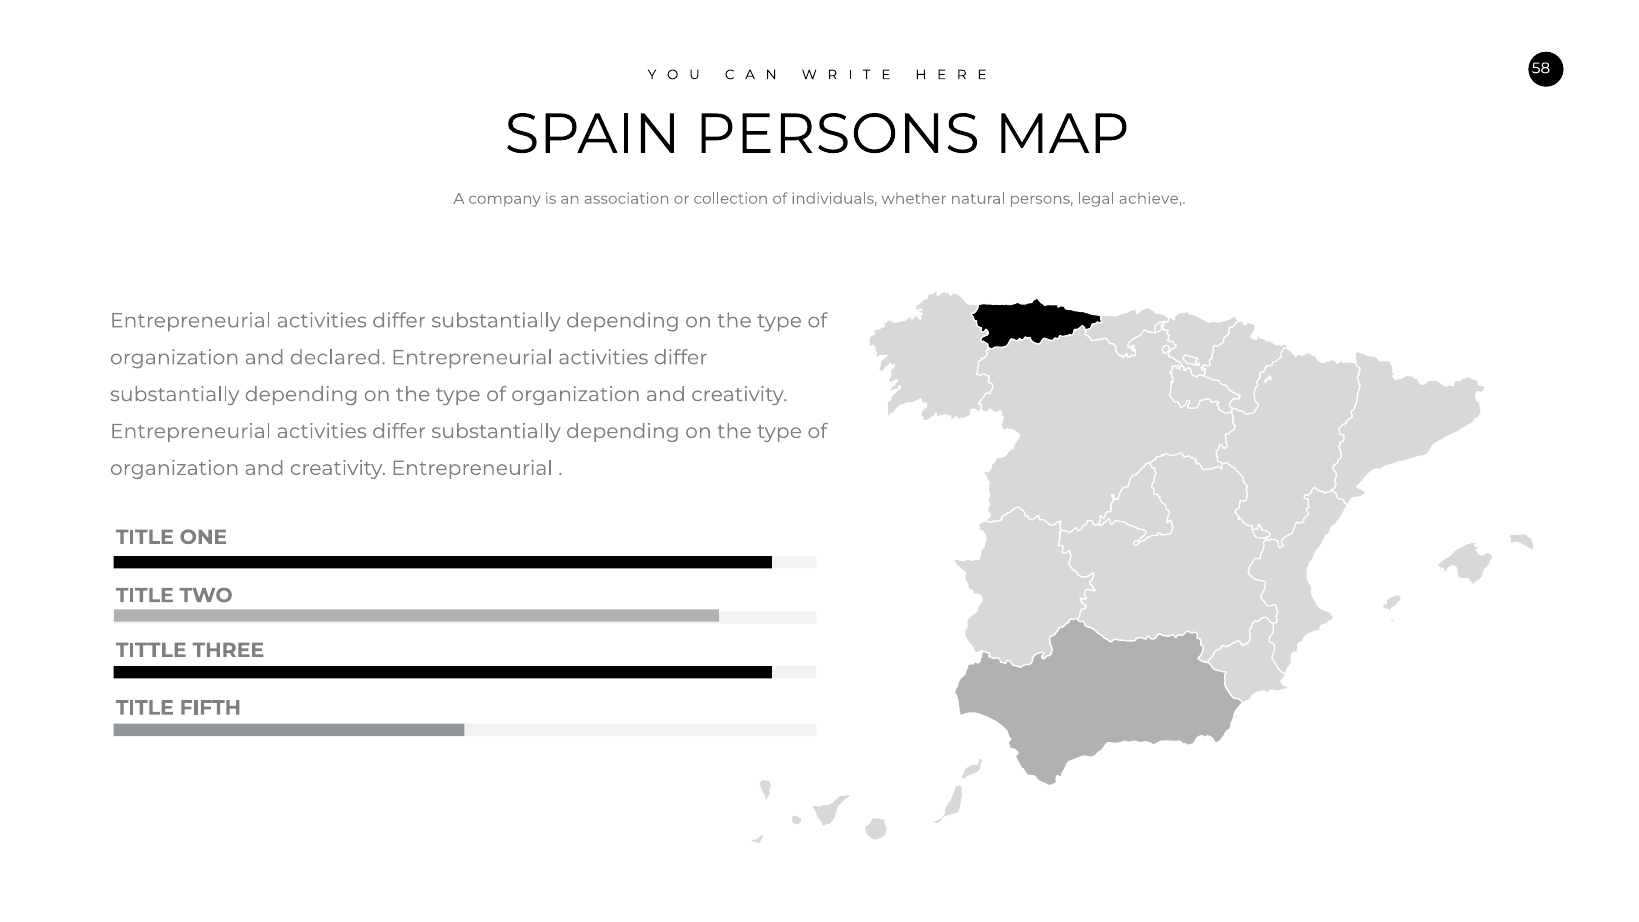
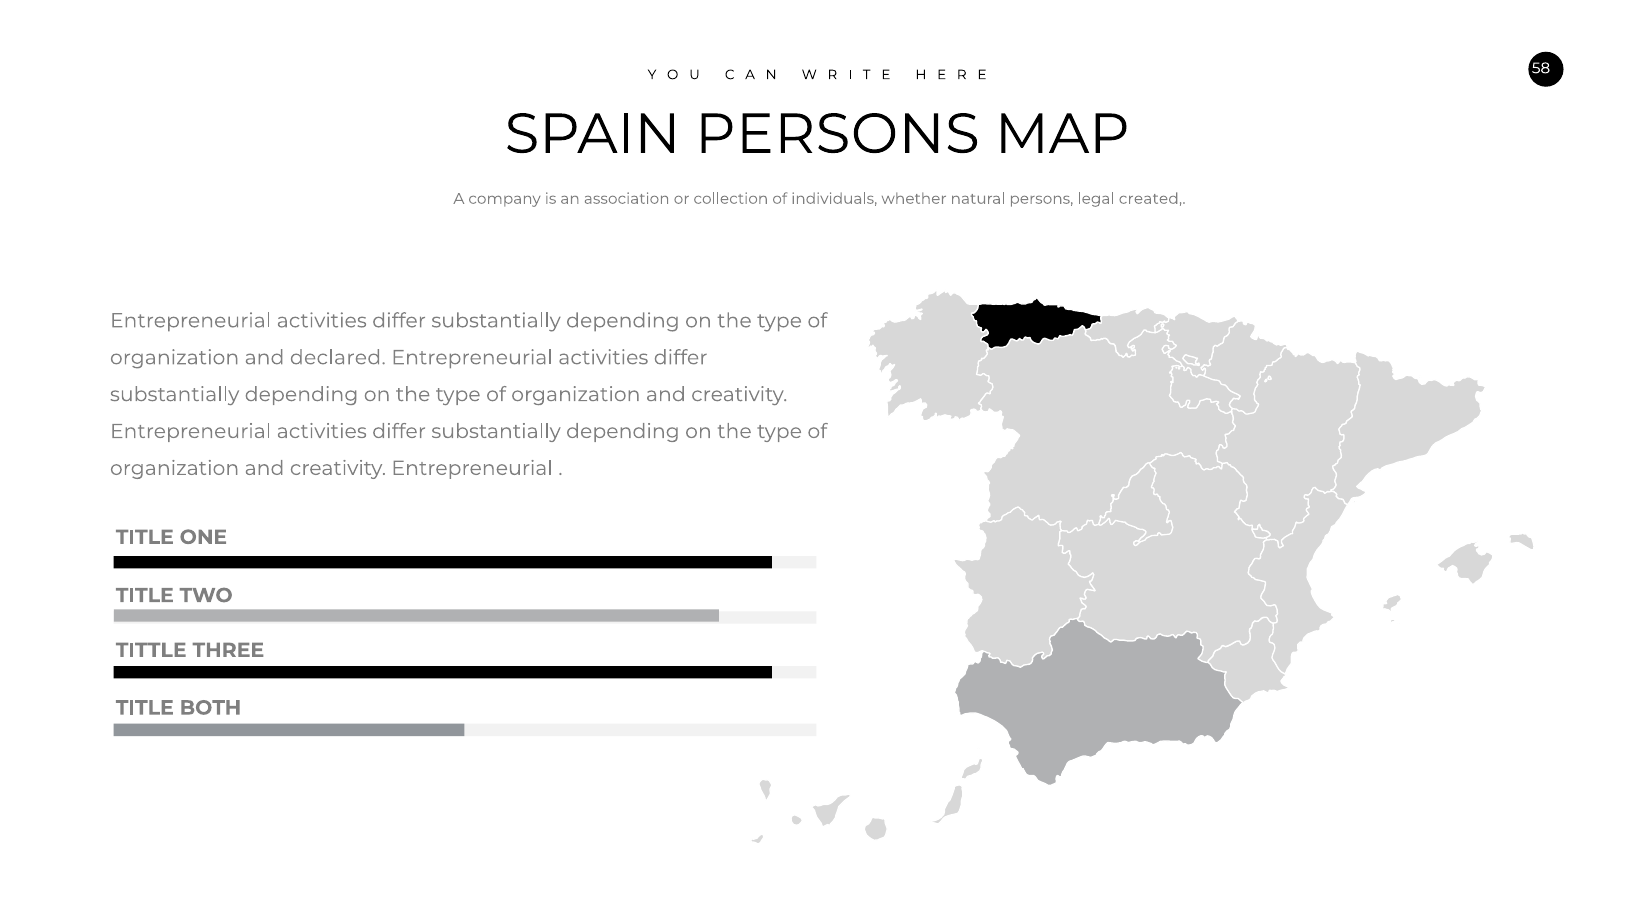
achieve: achieve -> created
FIFTH: FIFTH -> BOTH
